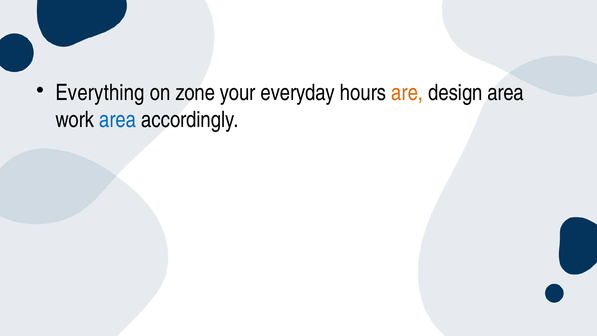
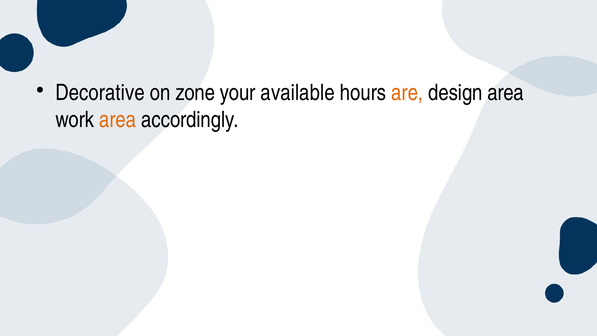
Everything: Everything -> Decorative
everyday: everyday -> available
area at (118, 120) colour: blue -> orange
